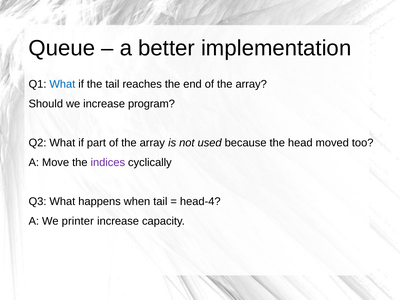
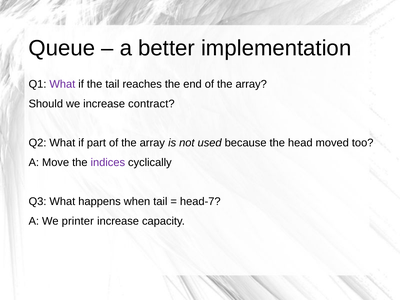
What at (62, 84) colour: blue -> purple
program: program -> contract
head-4: head-4 -> head-7
